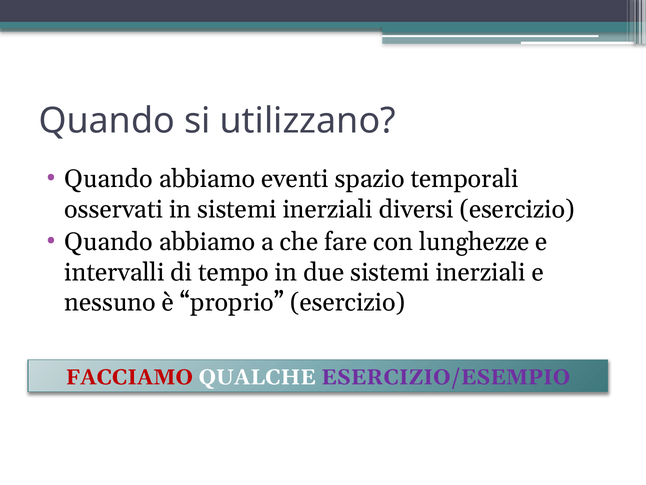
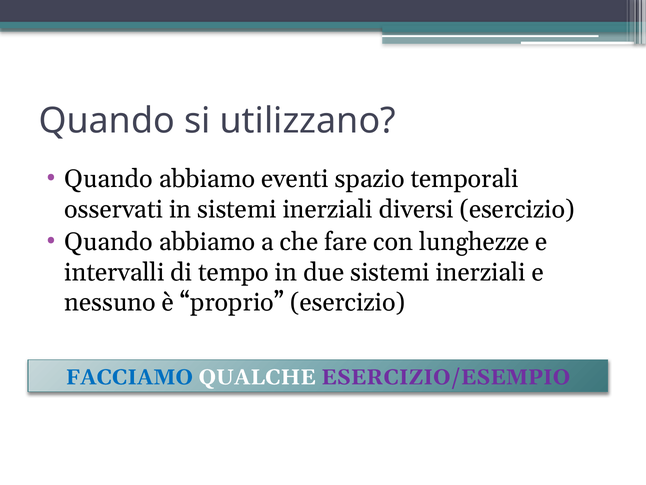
FACCIAMO colour: red -> blue
